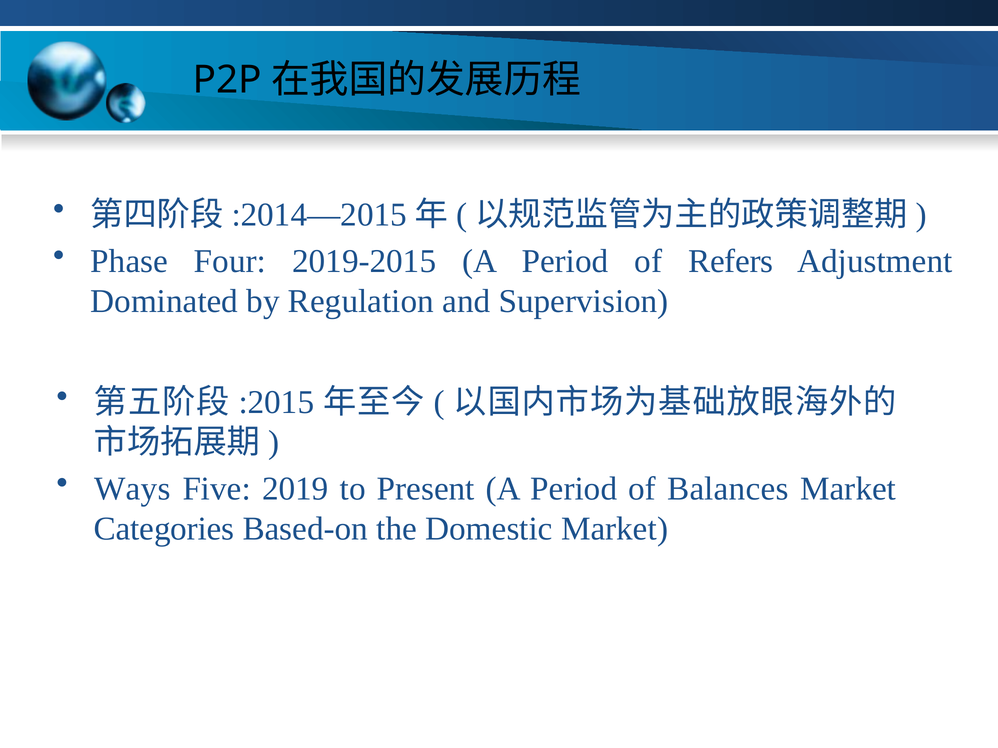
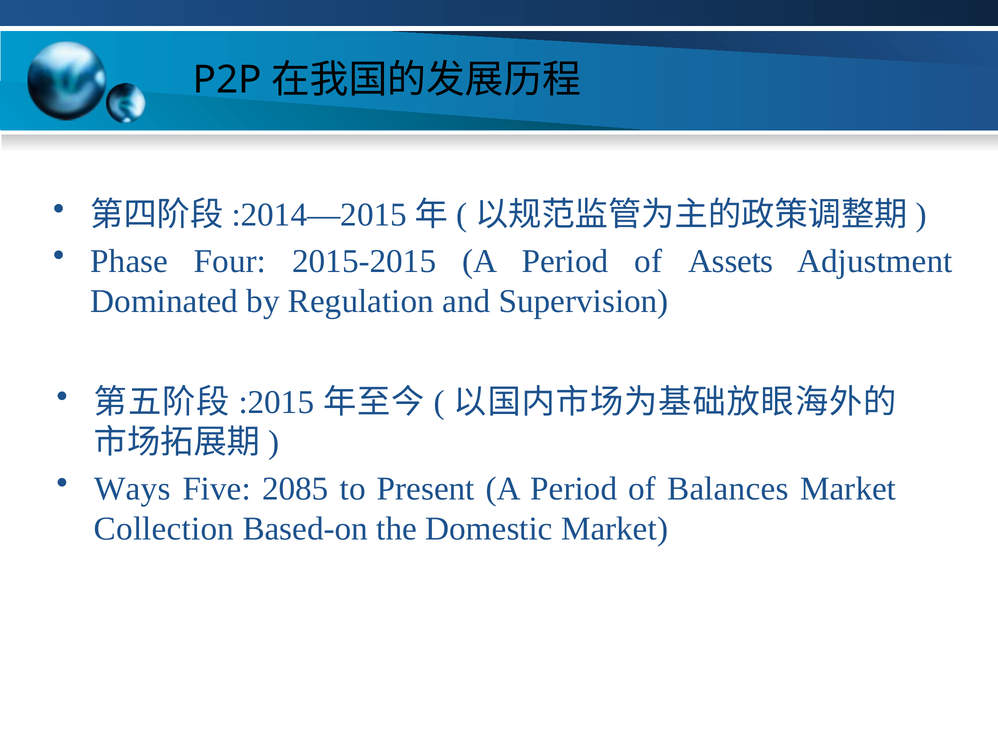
2019-2015: 2019-2015 -> 2015-2015
Refers: Refers -> Assets
2019: 2019 -> 2085
Categories: Categories -> Collection
